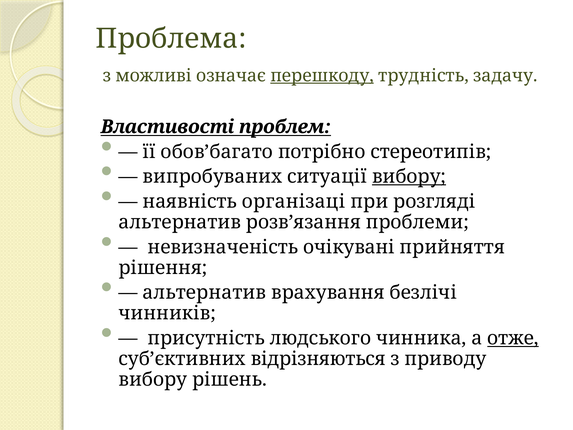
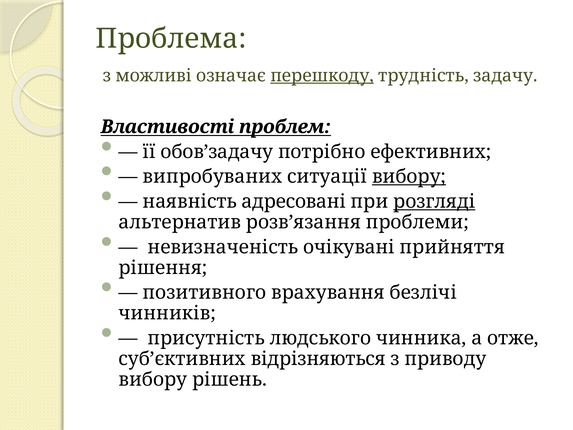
обов’багато: обов’багато -> обов’задачу
стереотипів: стереотипів -> ефективних
організаці: організаці -> адресовані
розгляді underline: none -> present
альтернатив at (204, 292): альтернатив -> позитивного
отже underline: present -> none
